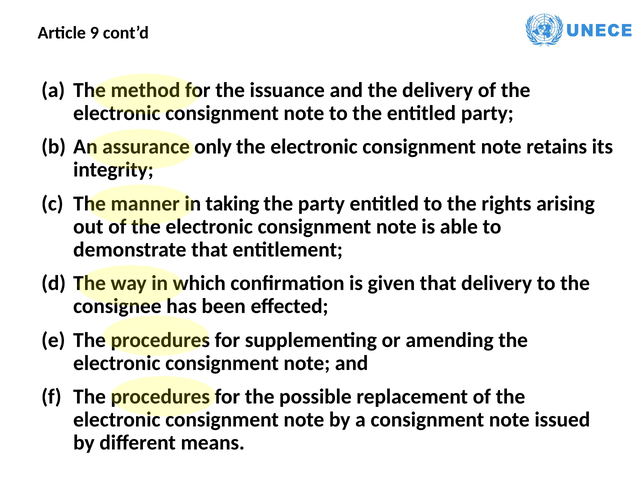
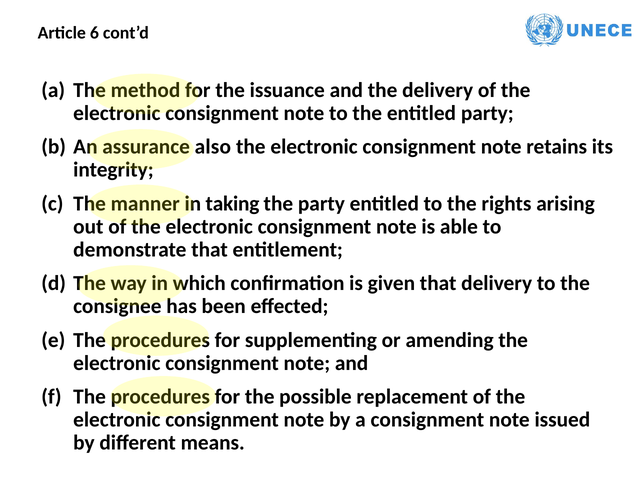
9: 9 -> 6
only: only -> also
